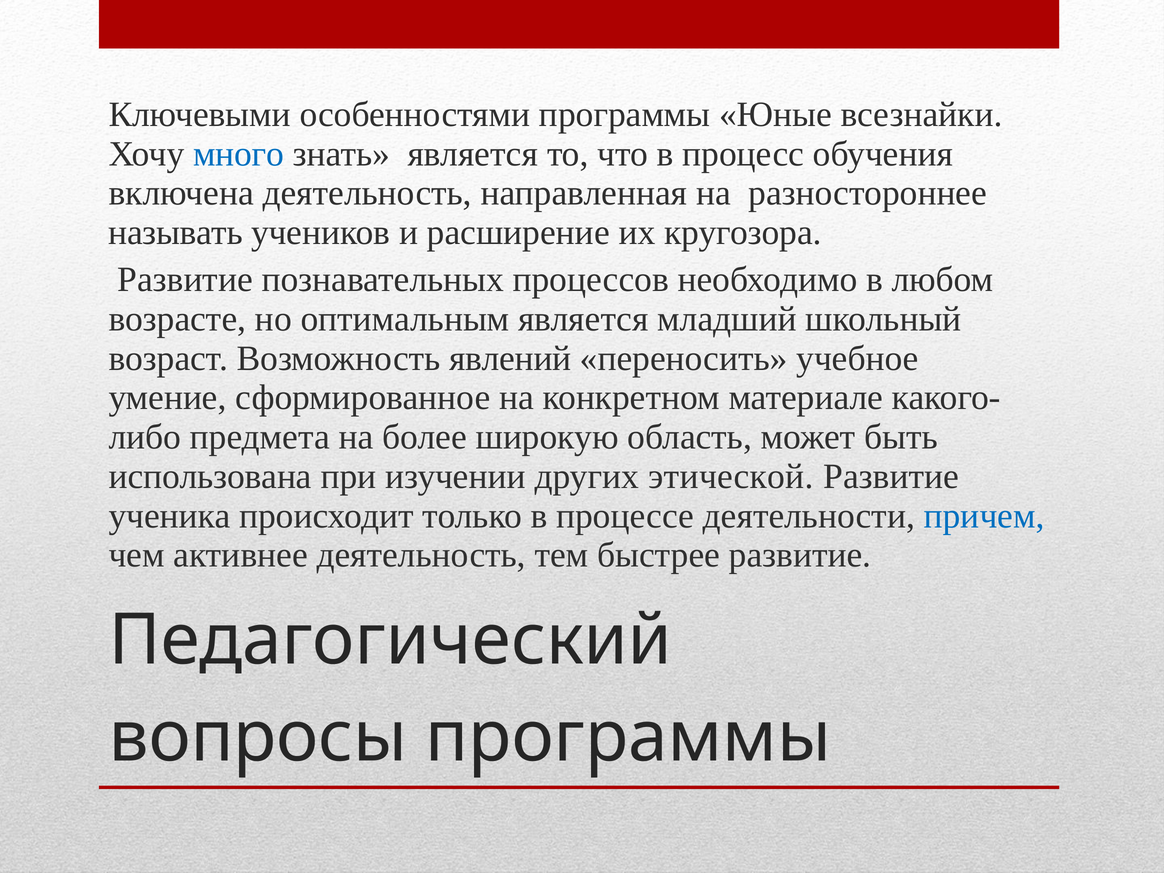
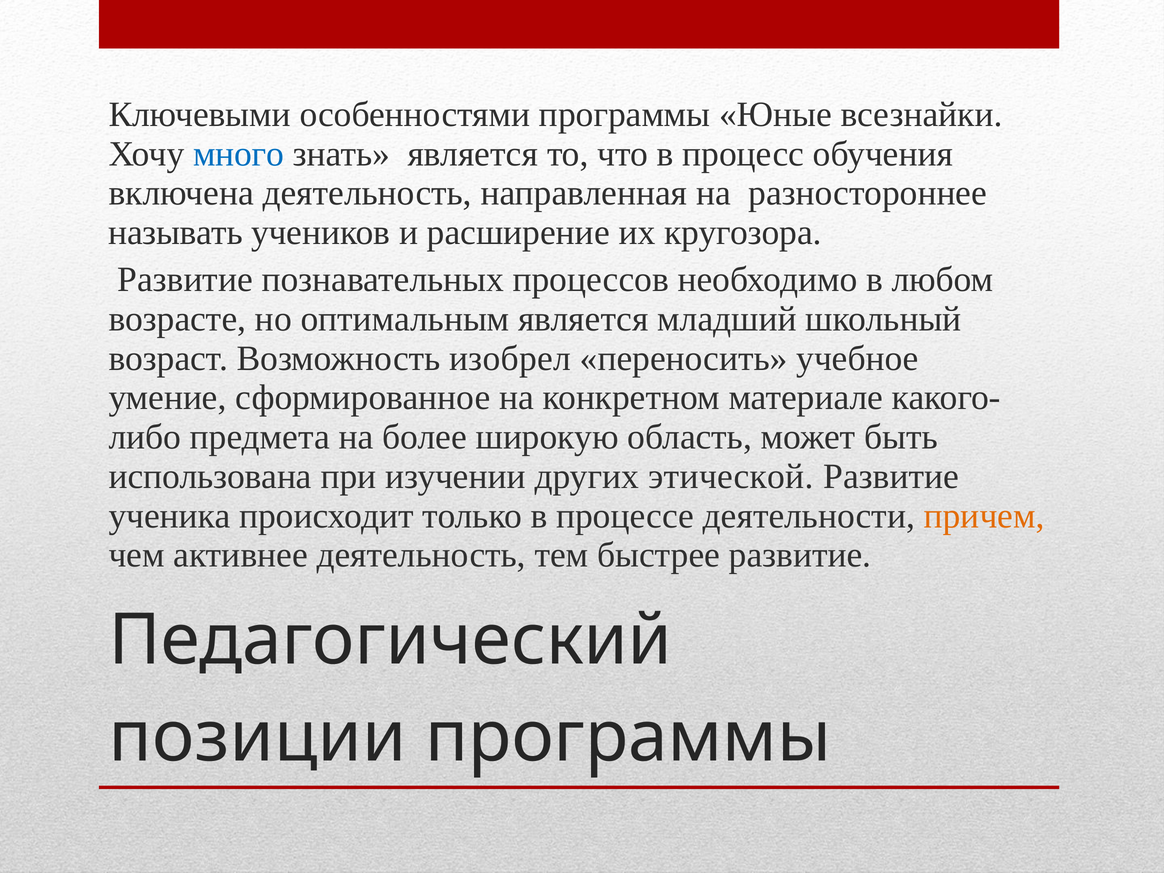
явлений: явлений -> изобрел
причем colour: blue -> orange
вопросы: вопросы -> позиции
